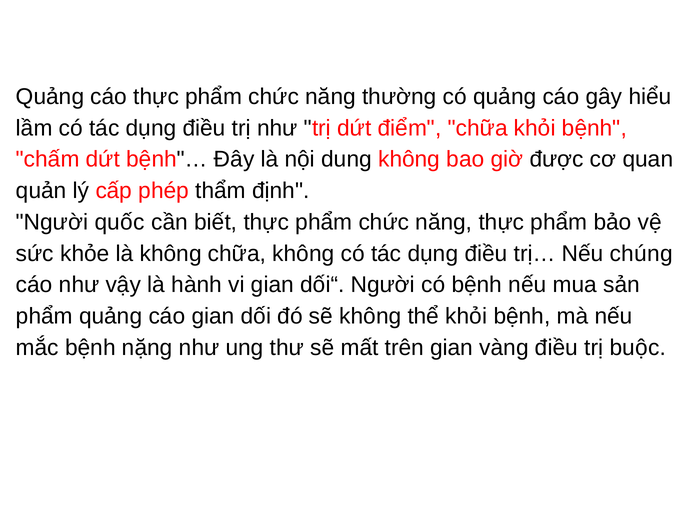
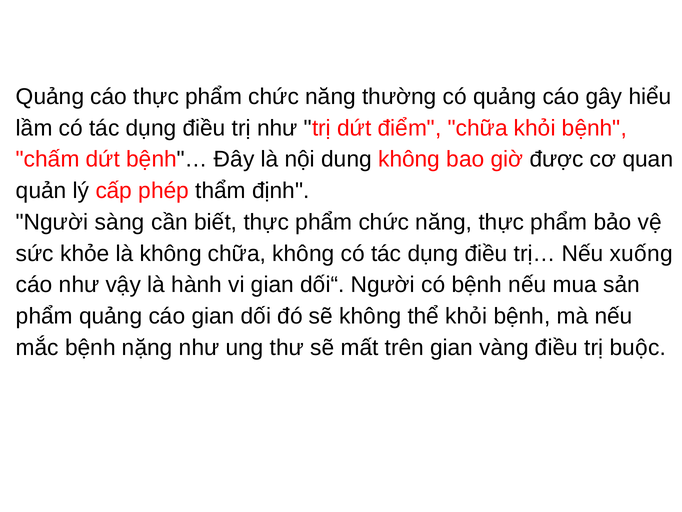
quốc: quốc -> sàng
chúng: chúng -> xuống
